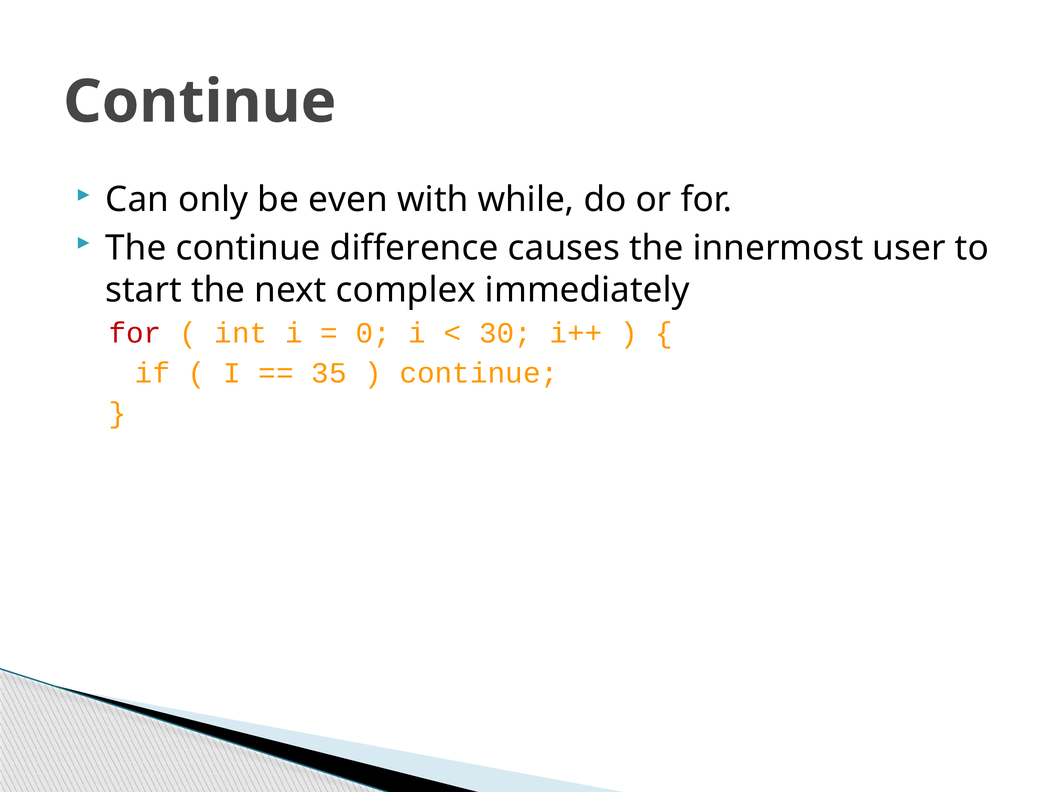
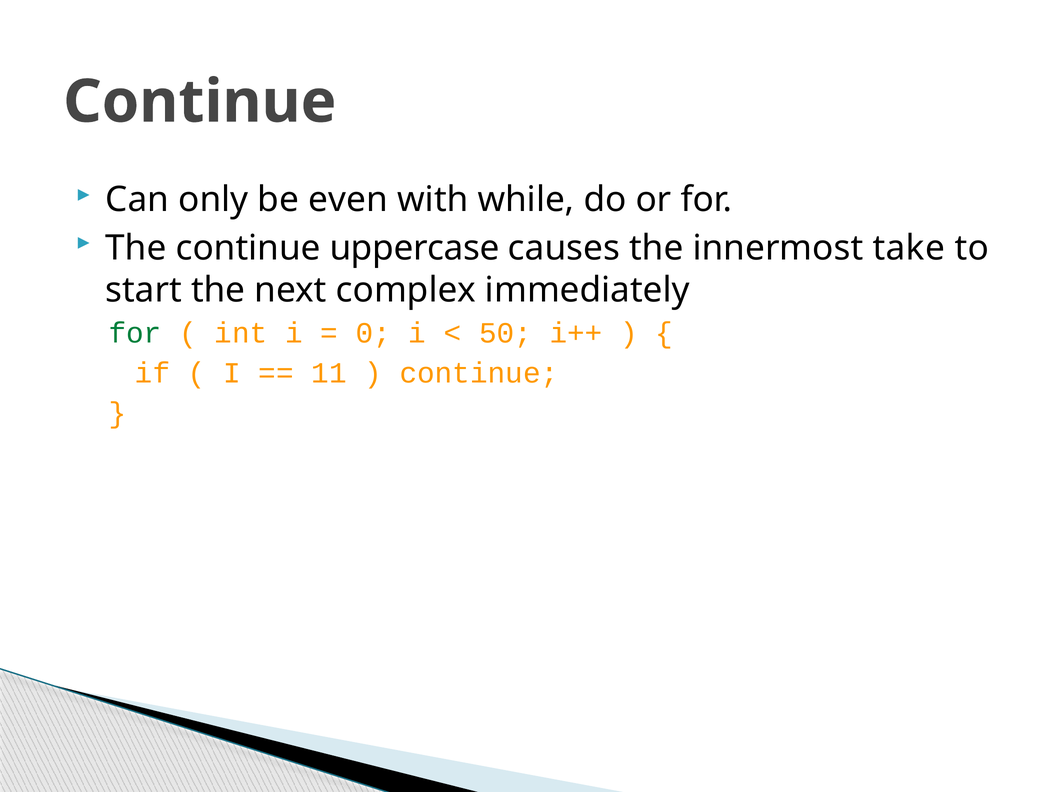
difference: difference -> uppercase
user: user -> take
for at (135, 333) colour: red -> green
30: 30 -> 50
35: 35 -> 11
